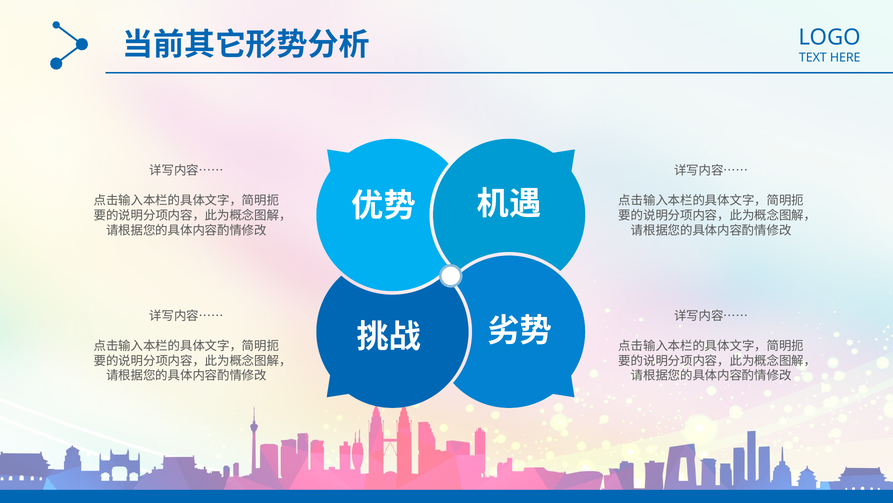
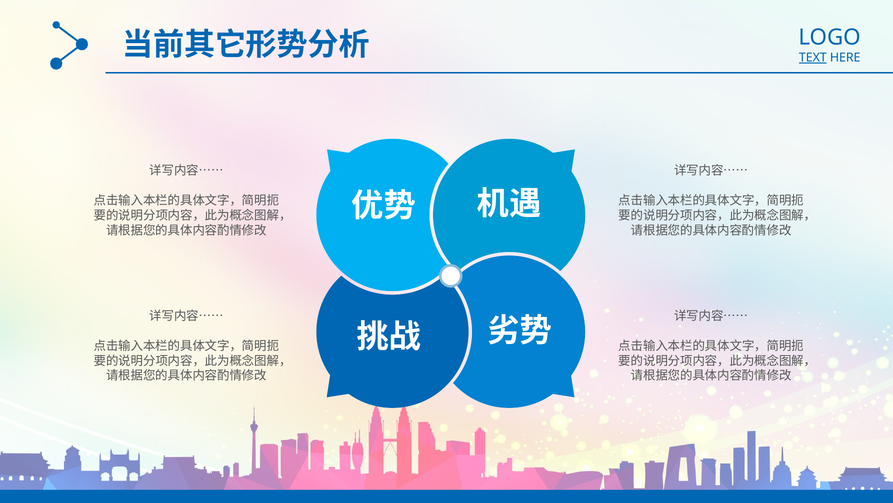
TEXT underline: none -> present
